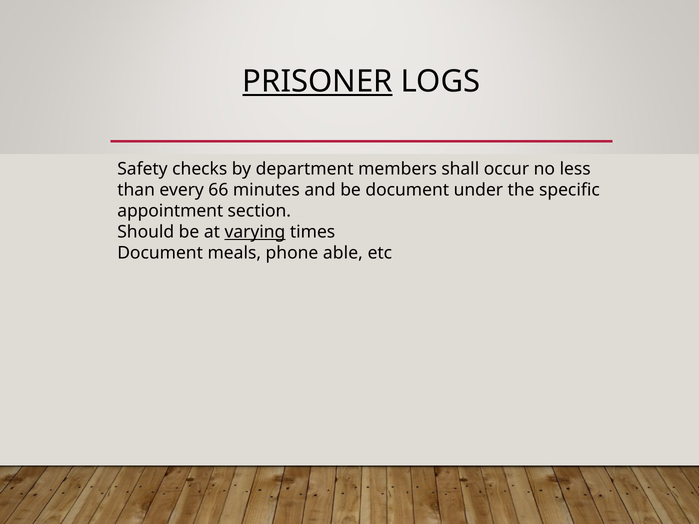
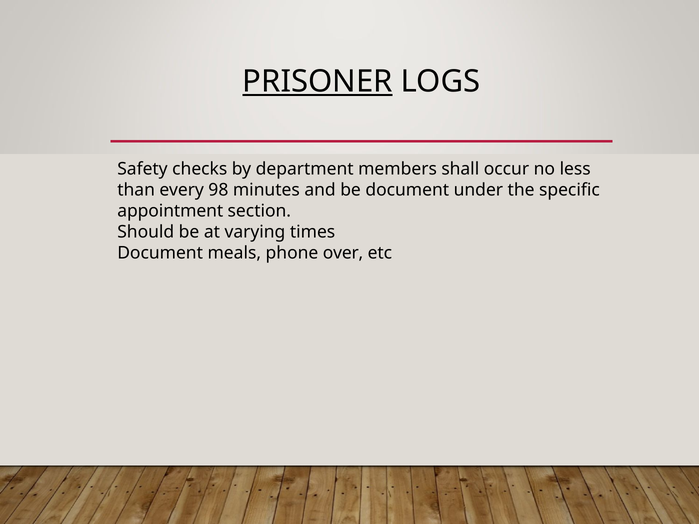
66: 66 -> 98
varying underline: present -> none
able: able -> over
